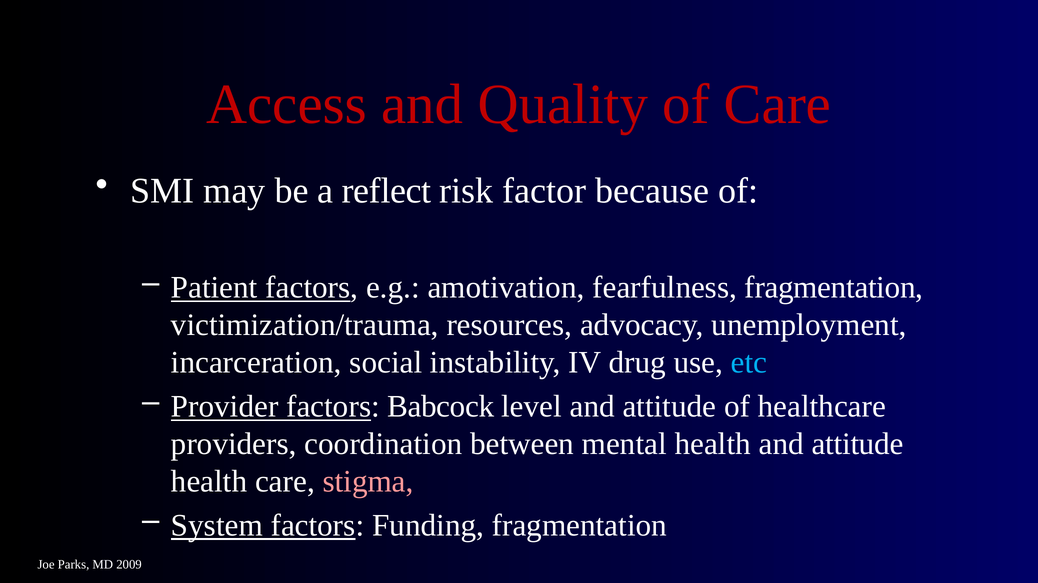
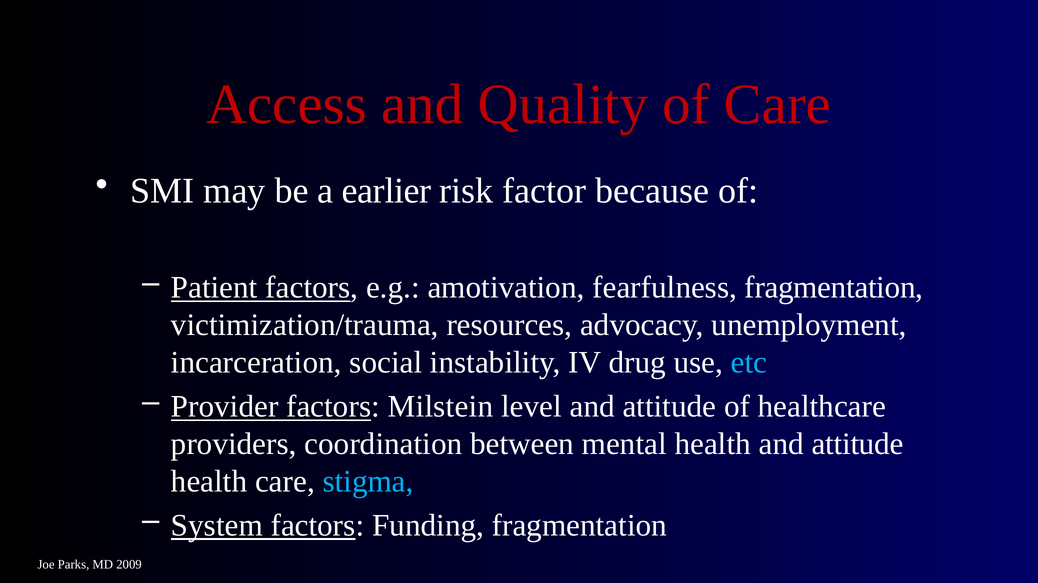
reflect: reflect -> earlier
Babcock: Babcock -> Milstein
stigma colour: pink -> light blue
